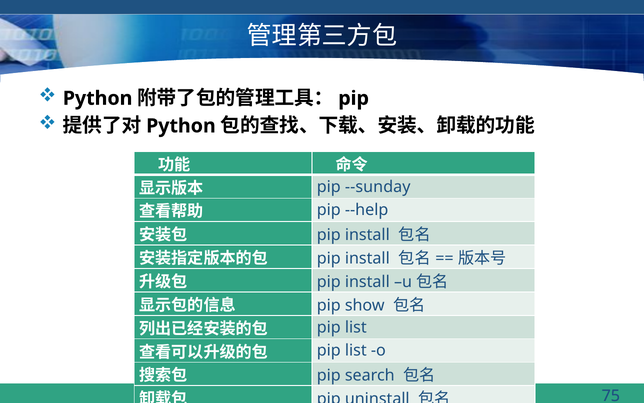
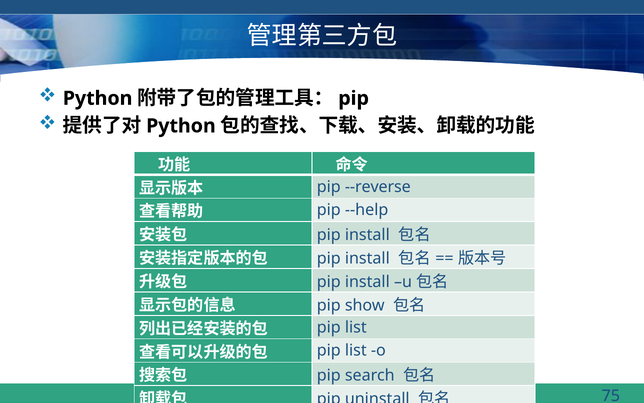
--sunday: --sunday -> --reverse
